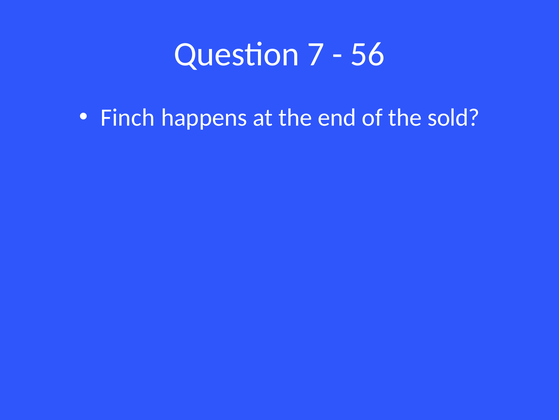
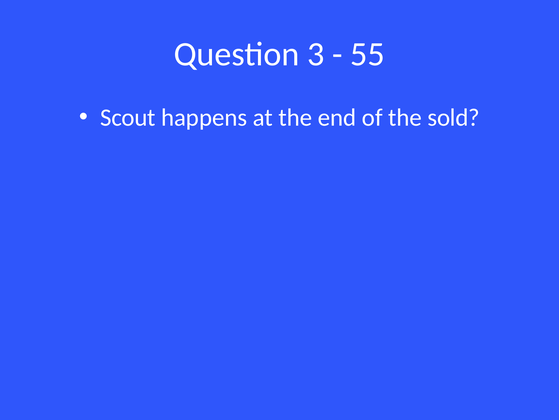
7: 7 -> 3
56: 56 -> 55
Finch: Finch -> Scout
